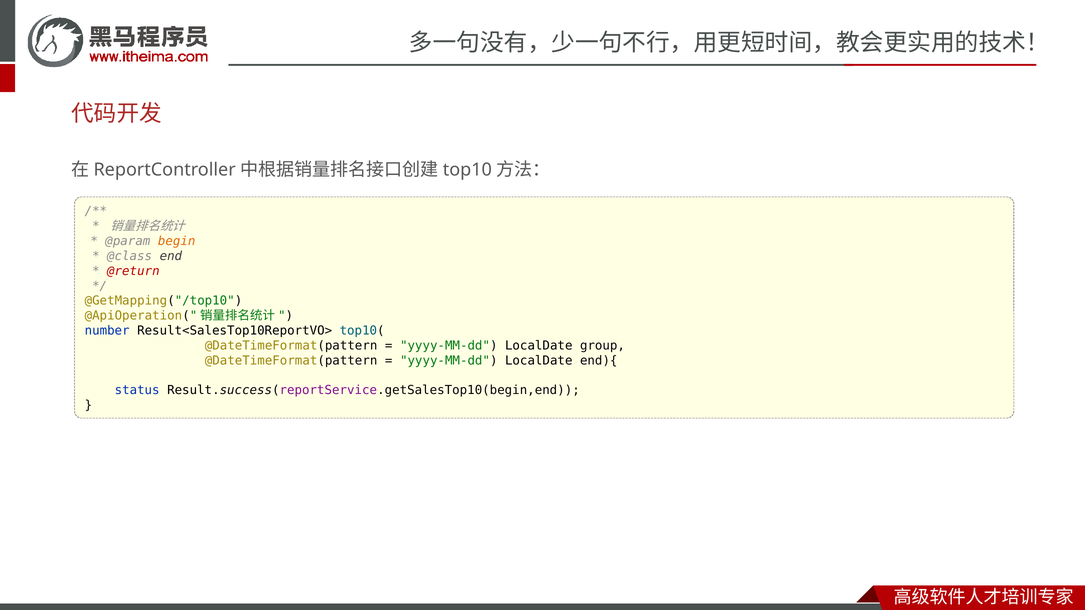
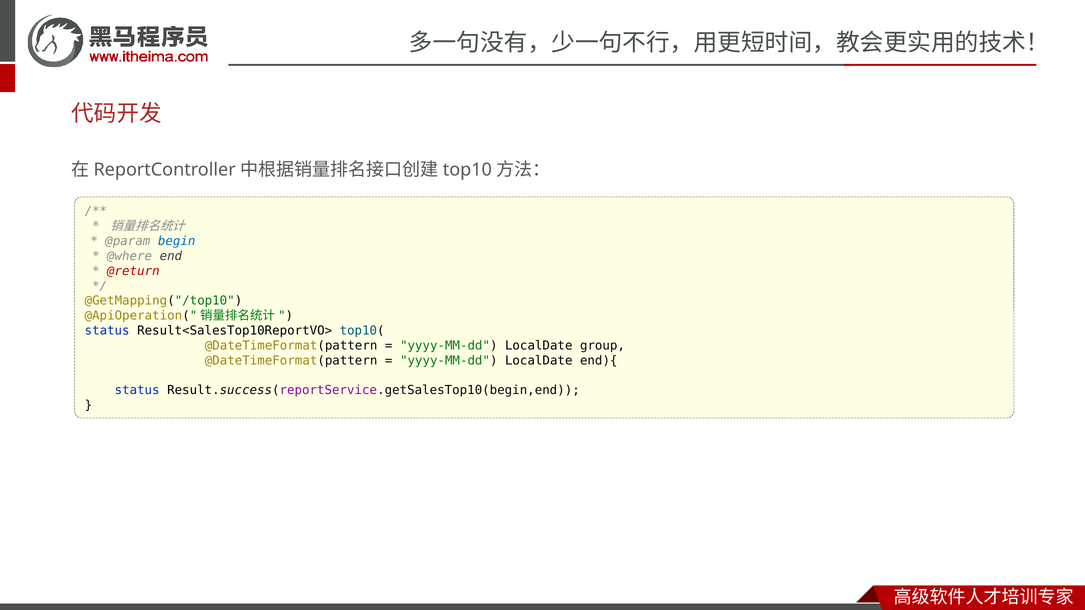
begin colour: orange -> blue
@class: @class -> @where
number at (107, 331): number -> status
